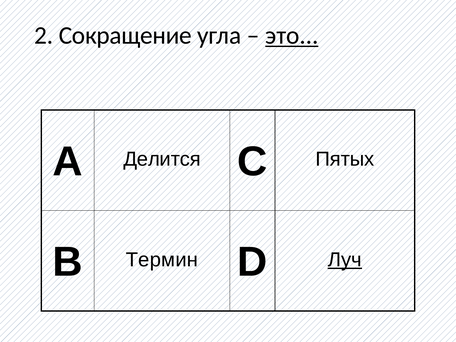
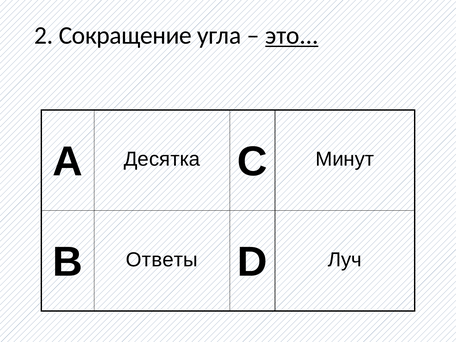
Делится: Делится -> Десятка
Пятых: Пятых -> Минут
Термин: Термин -> Ответы
Луч underline: present -> none
